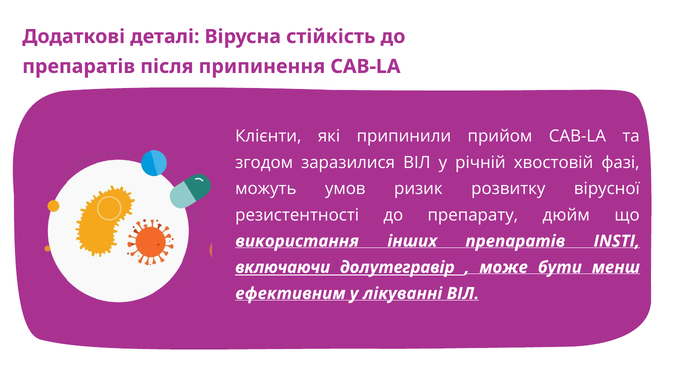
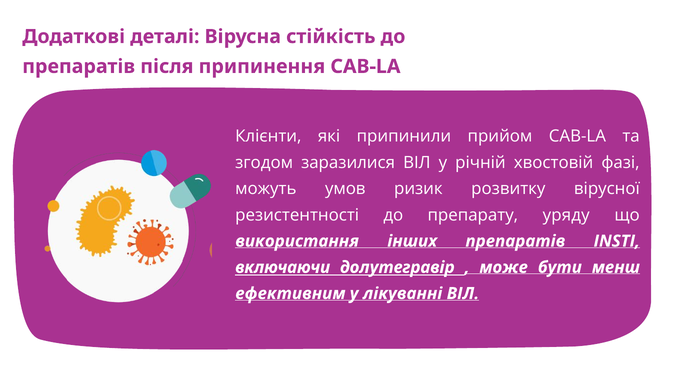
дюйм: дюйм -> уряду
